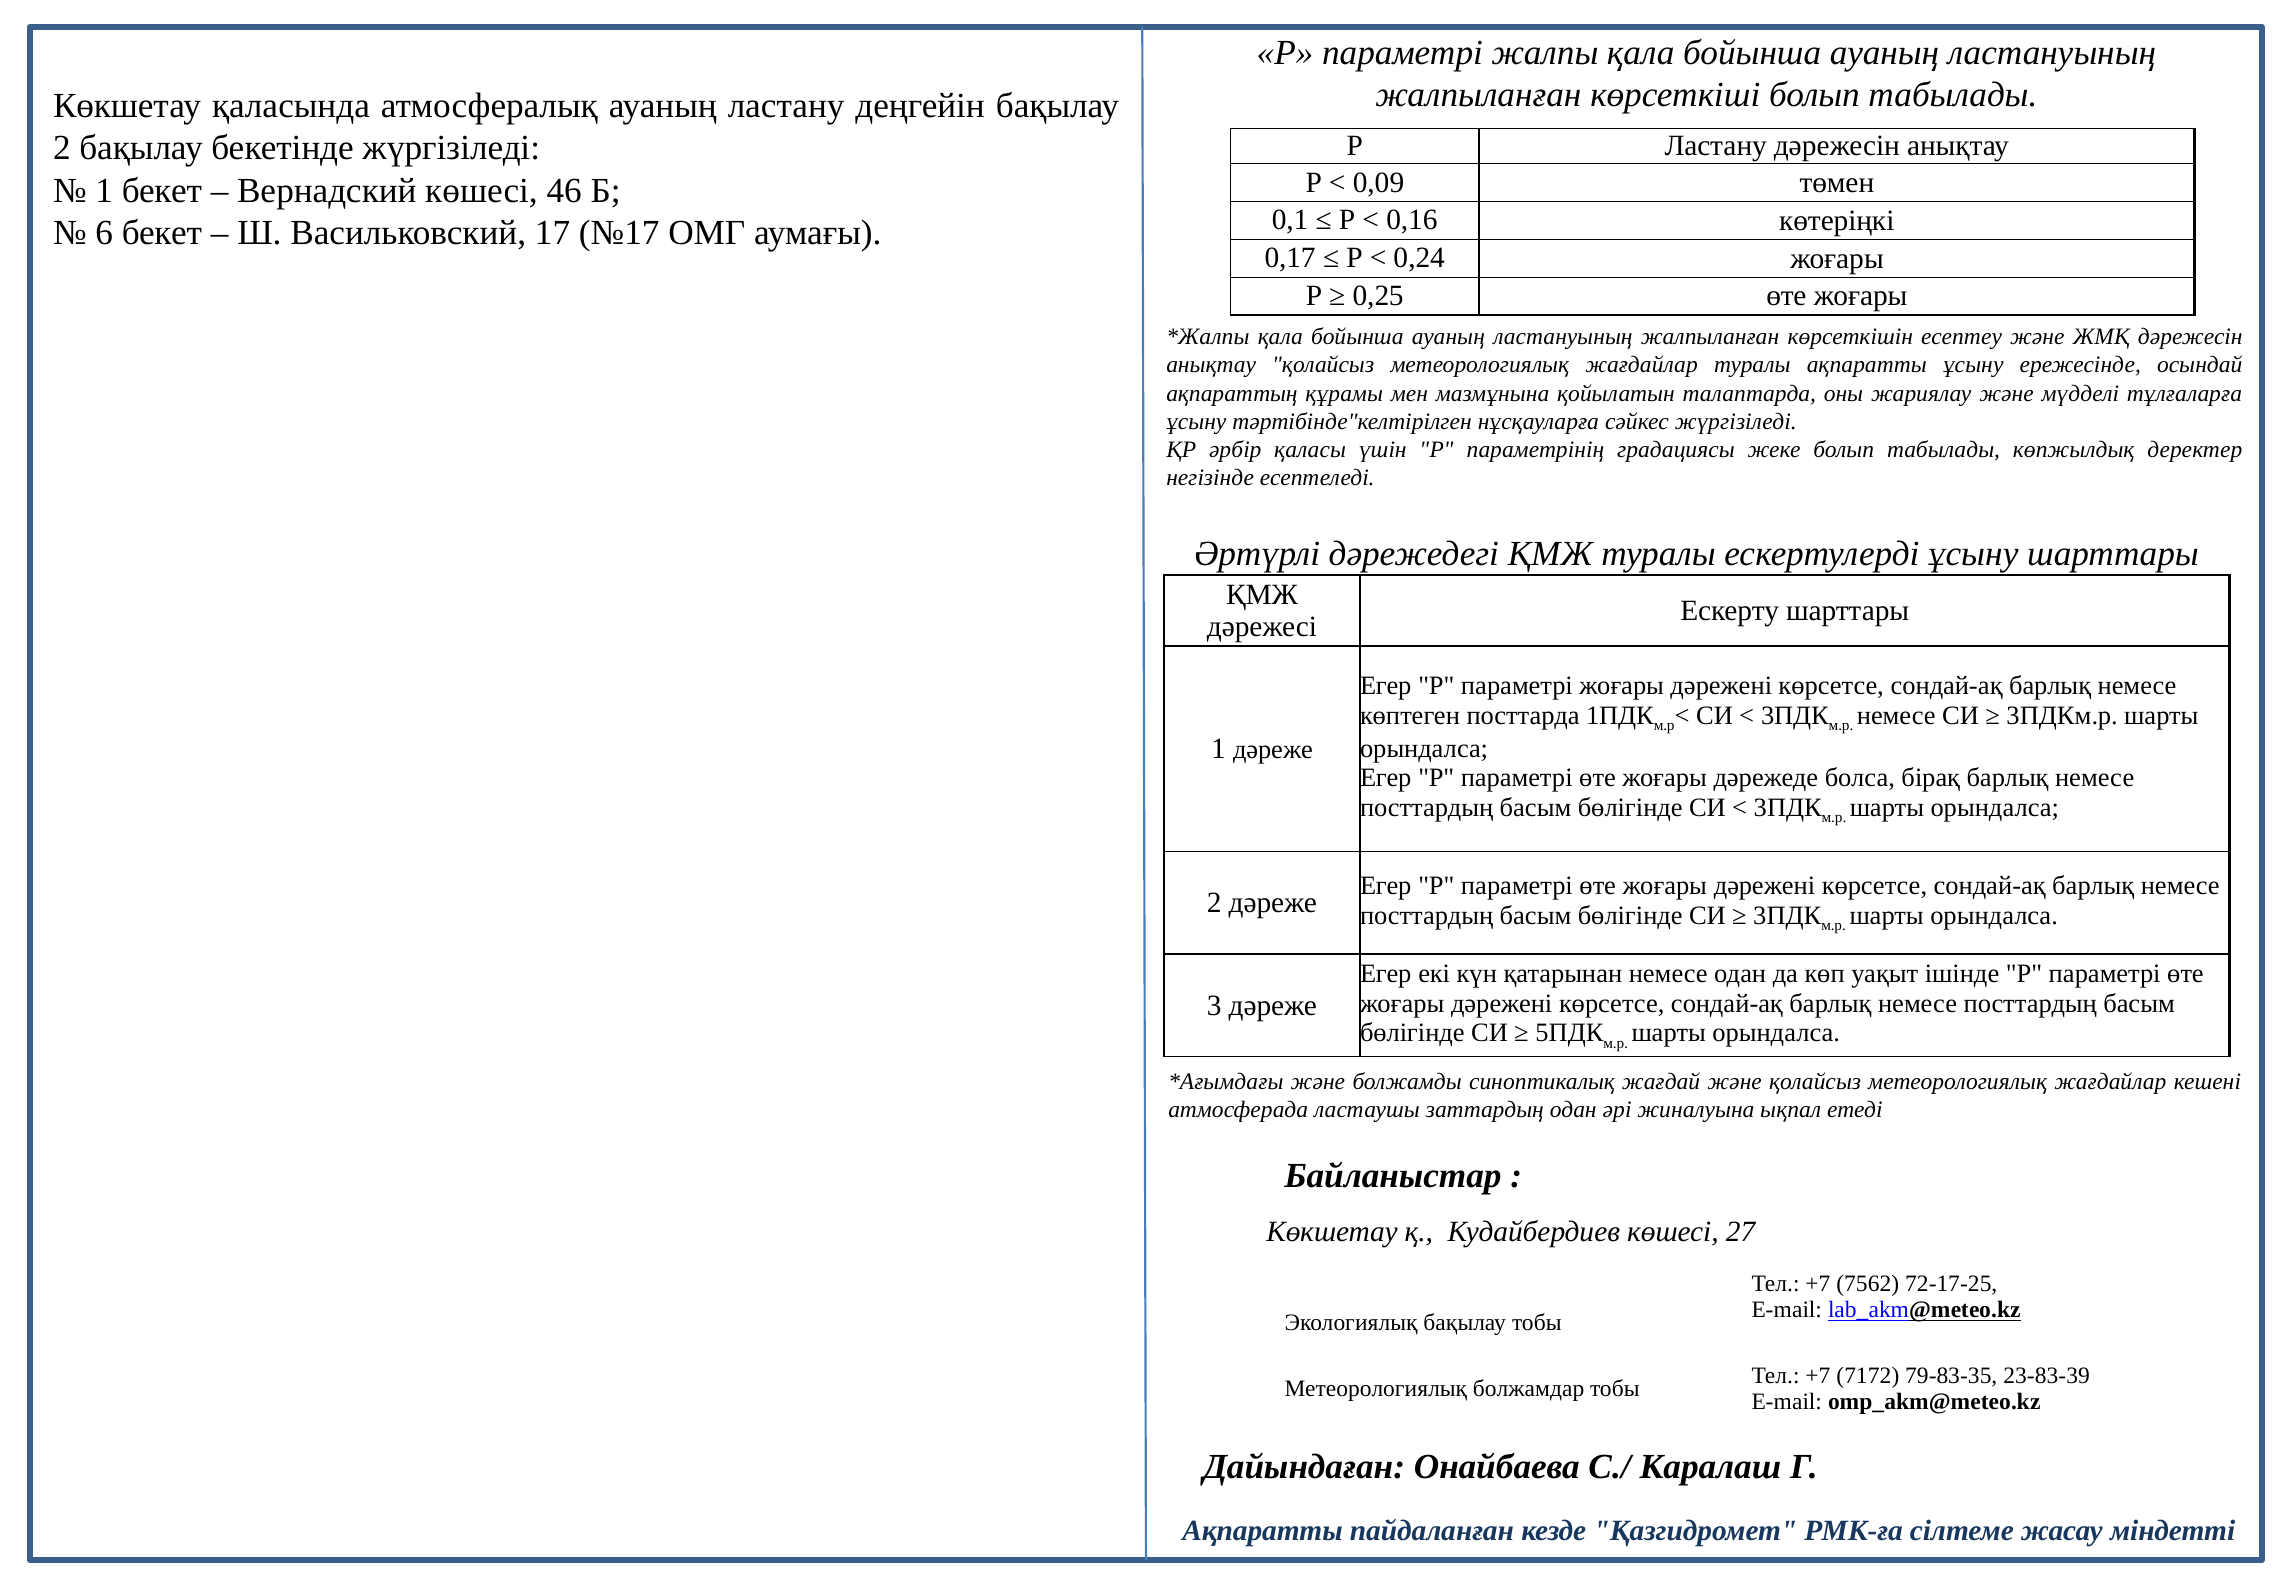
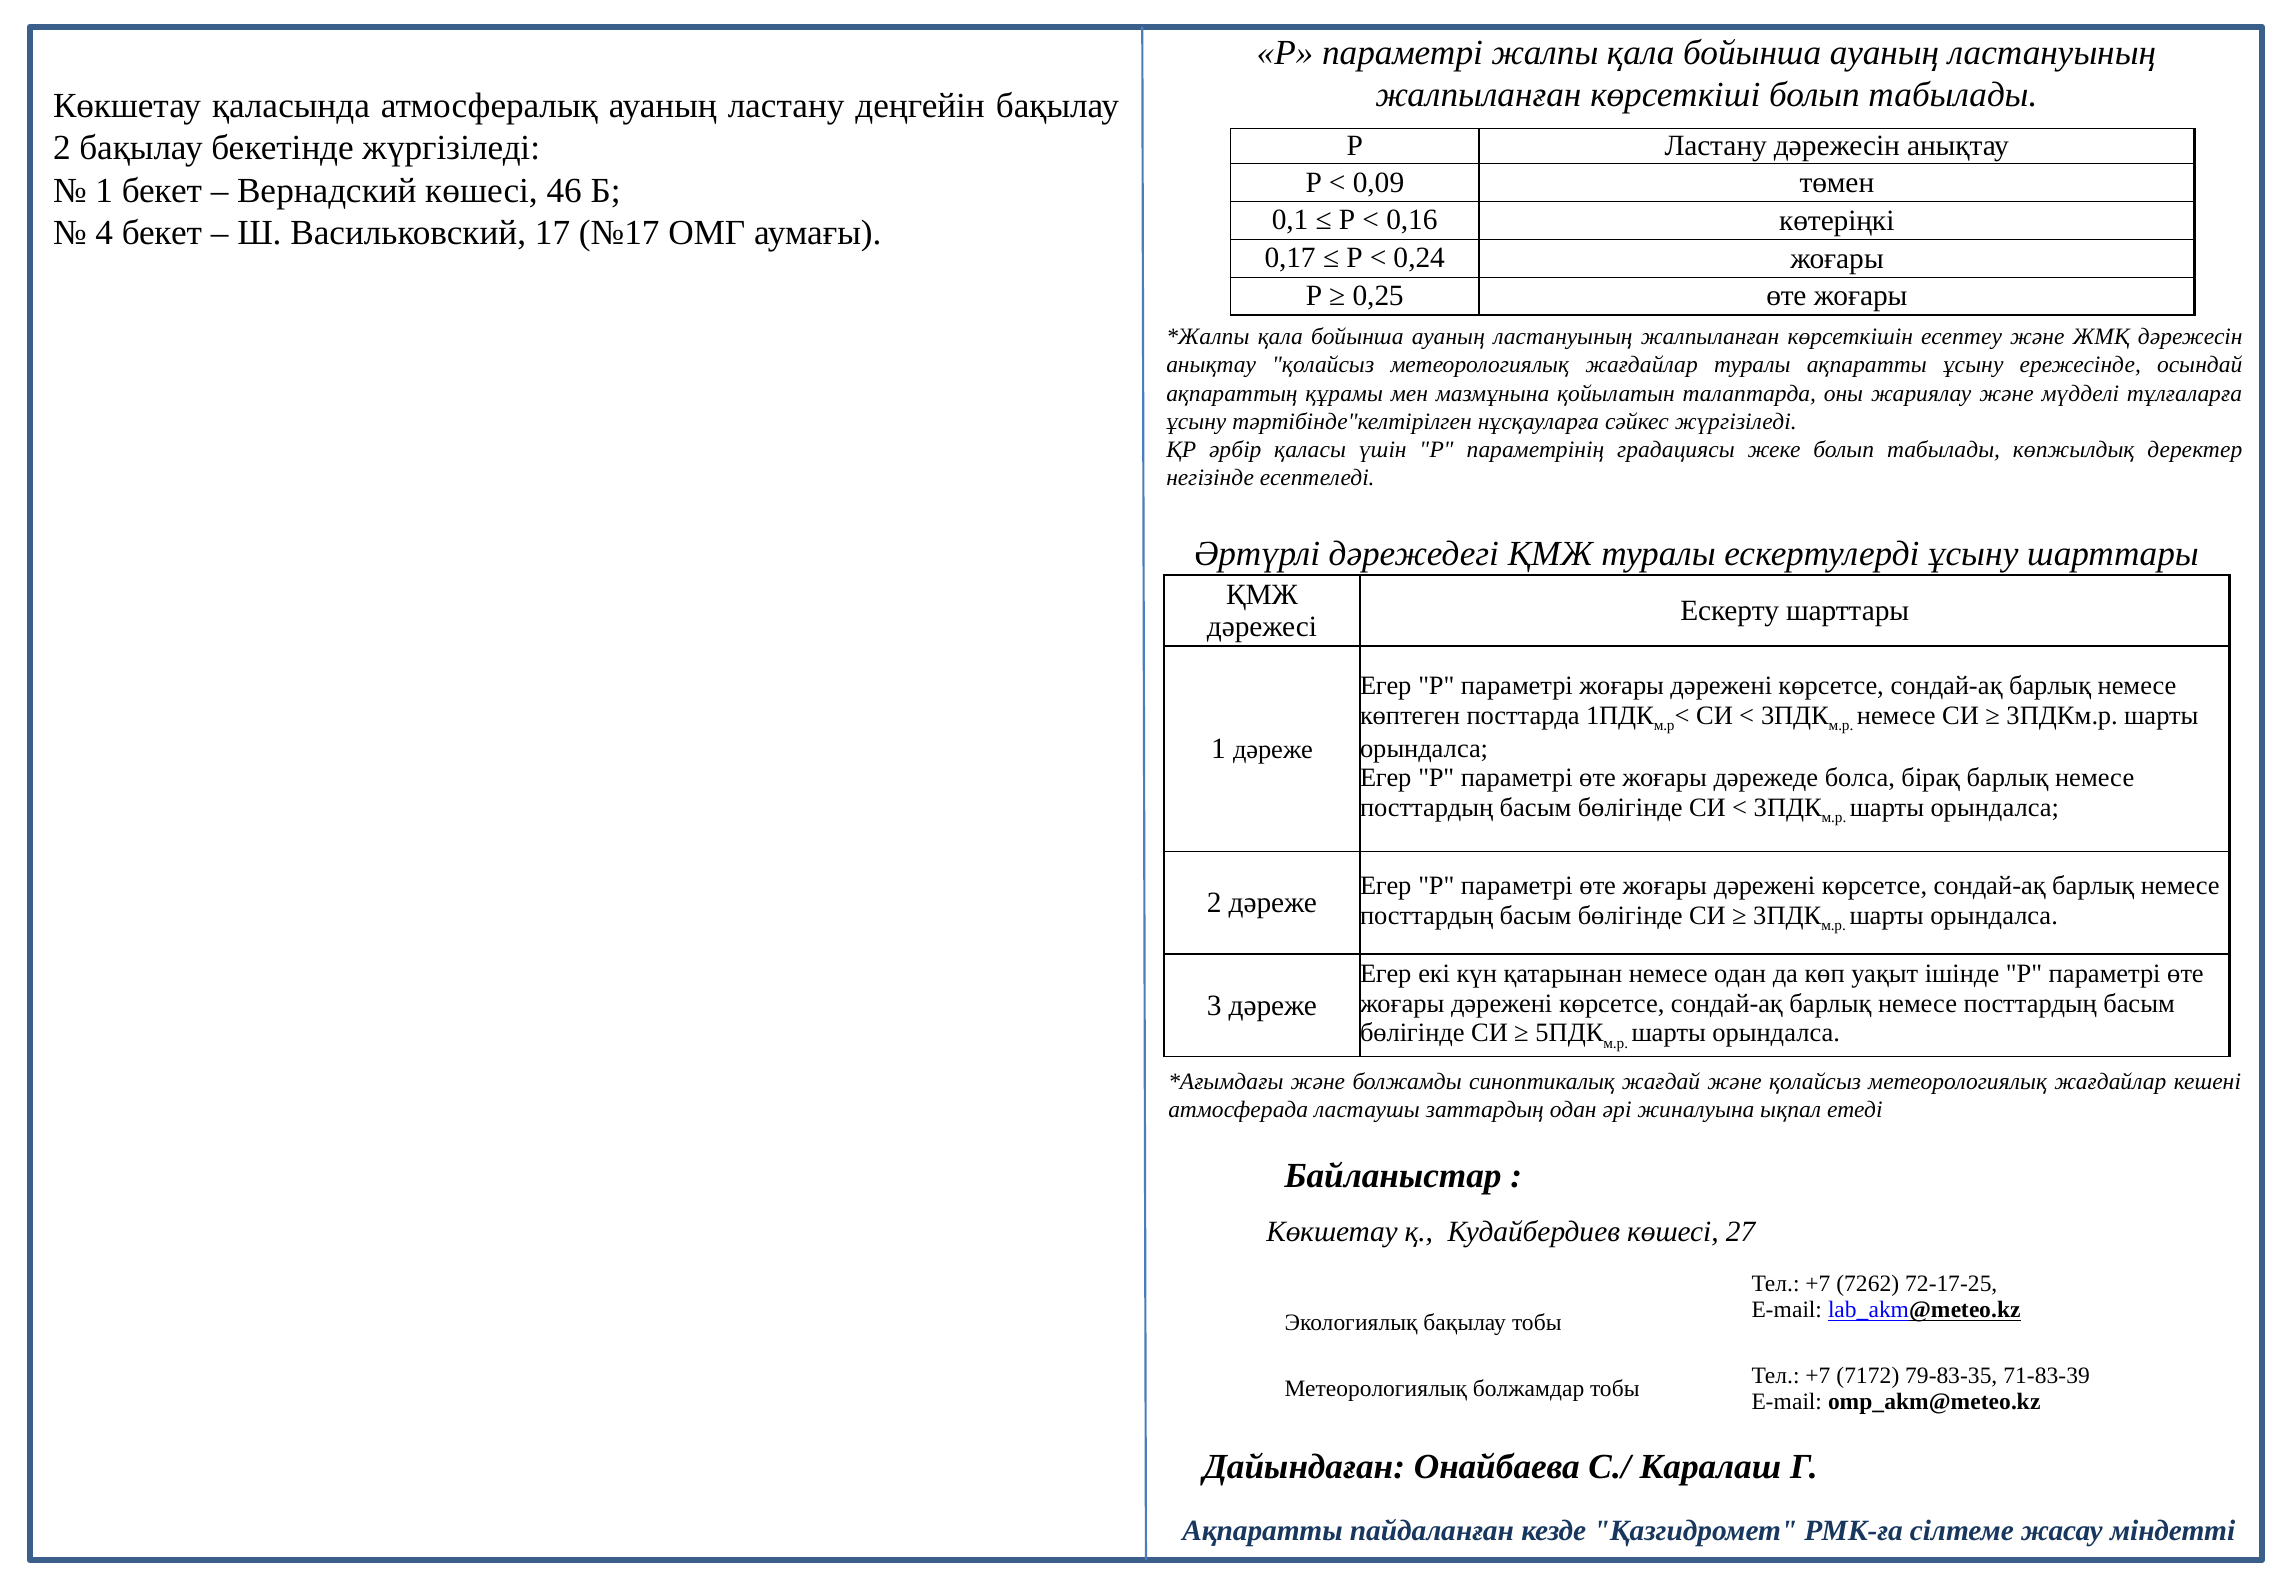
6: 6 -> 4
7562: 7562 -> 7262
23-83-39: 23-83-39 -> 71-83-39
